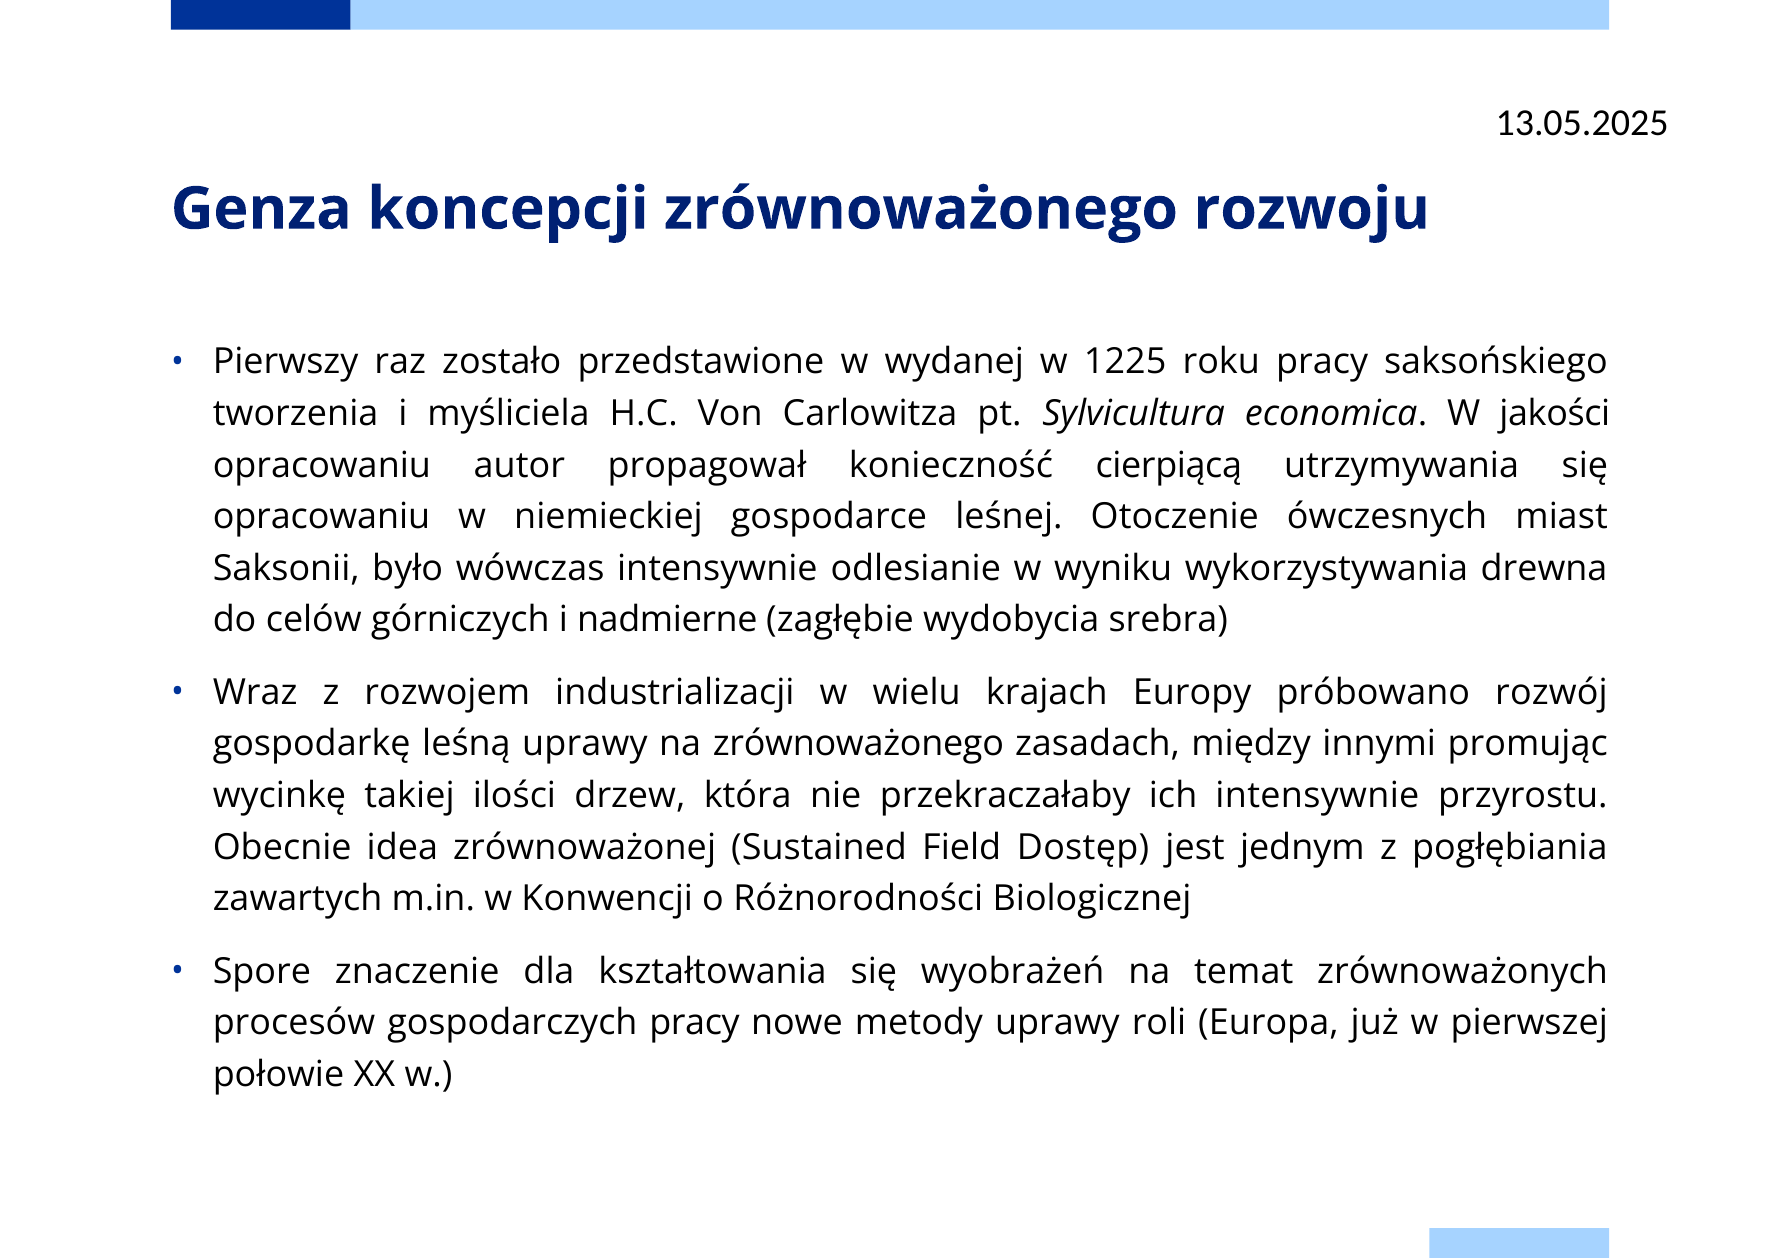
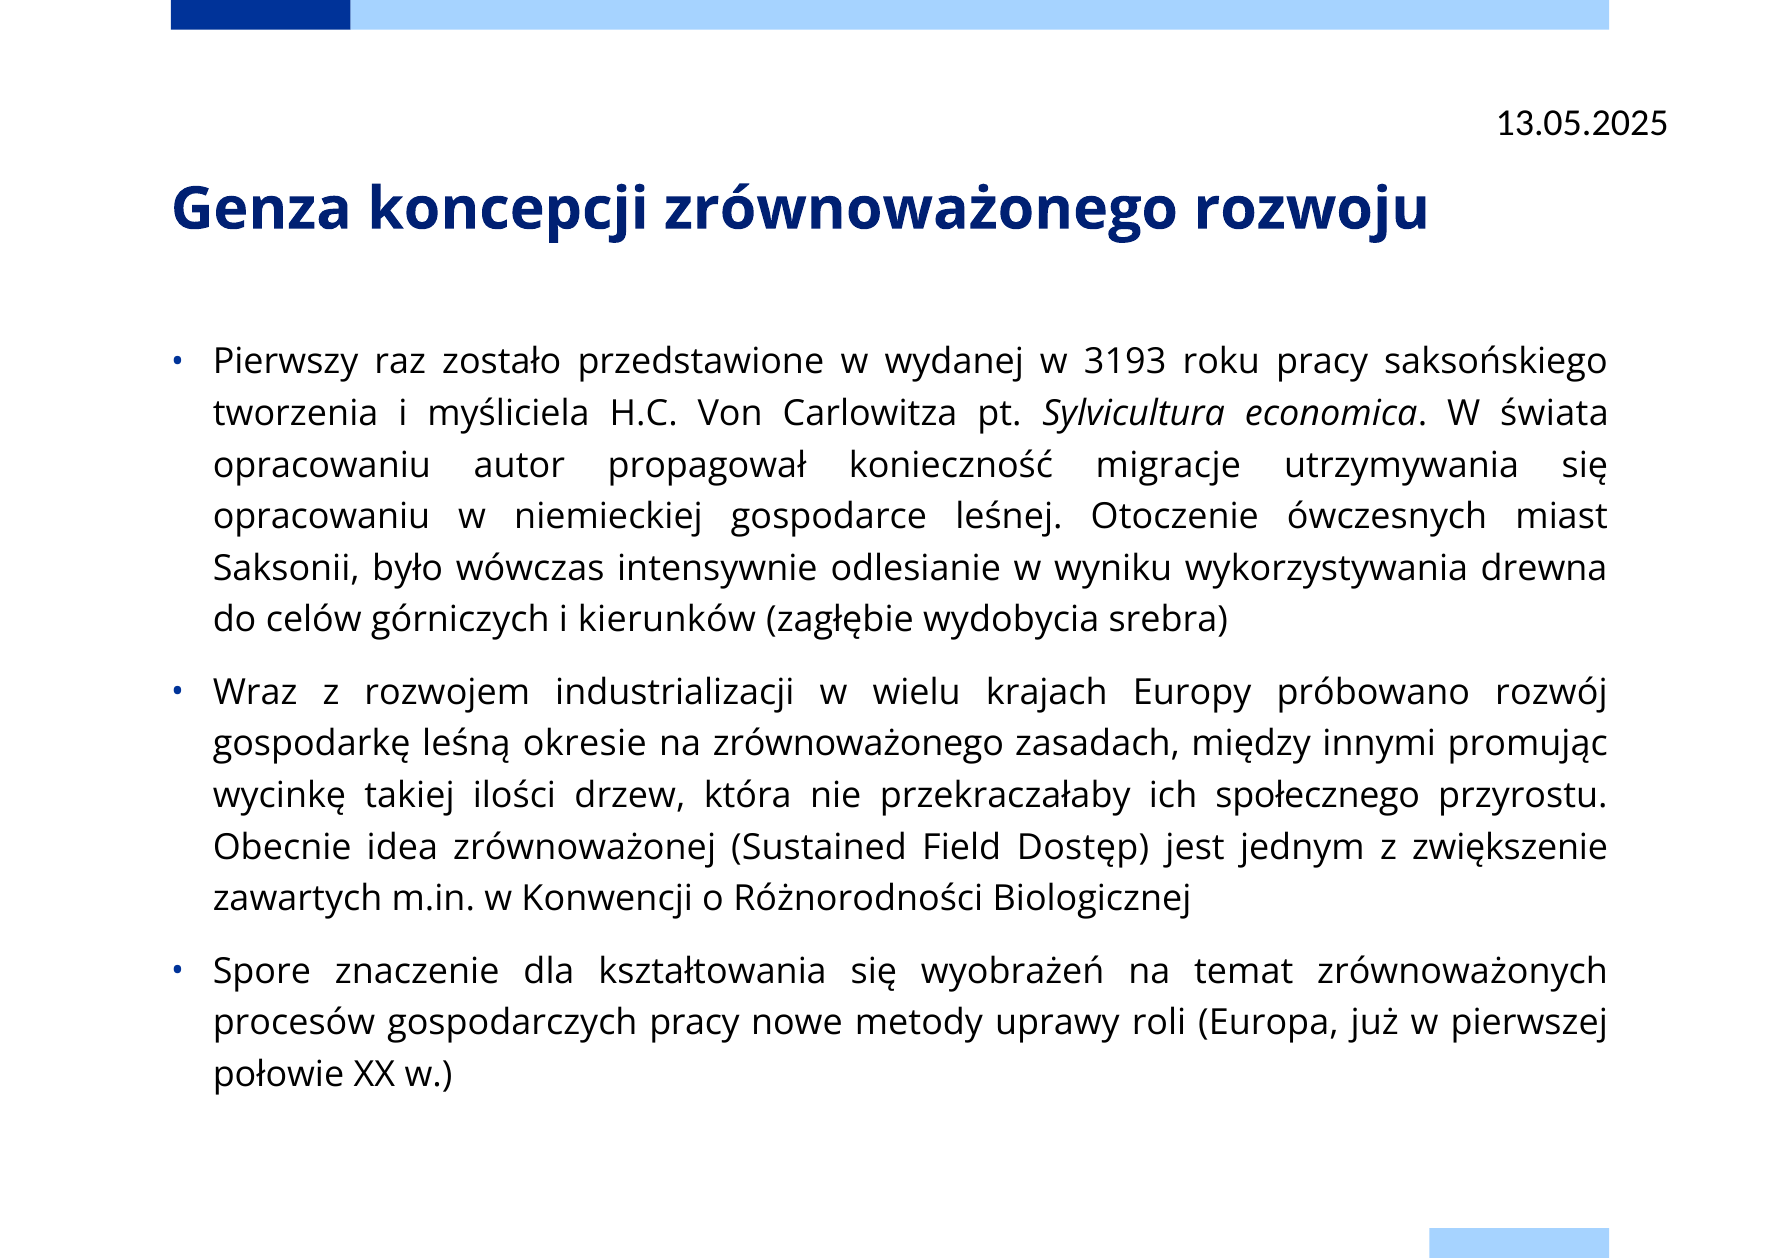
1225: 1225 -> 3193
jakości: jakości -> świata
cierpiącą: cierpiącą -> migracje
nadmierne: nadmierne -> kierunków
leśną uprawy: uprawy -> okresie
ich intensywnie: intensywnie -> społecznego
pogłębiania: pogłębiania -> zwiększenie
